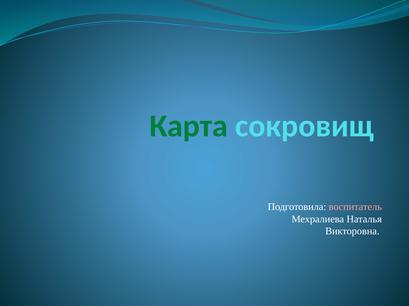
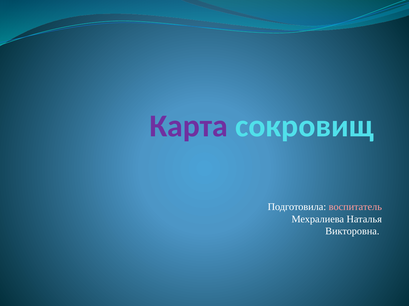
Карта colour: green -> purple
